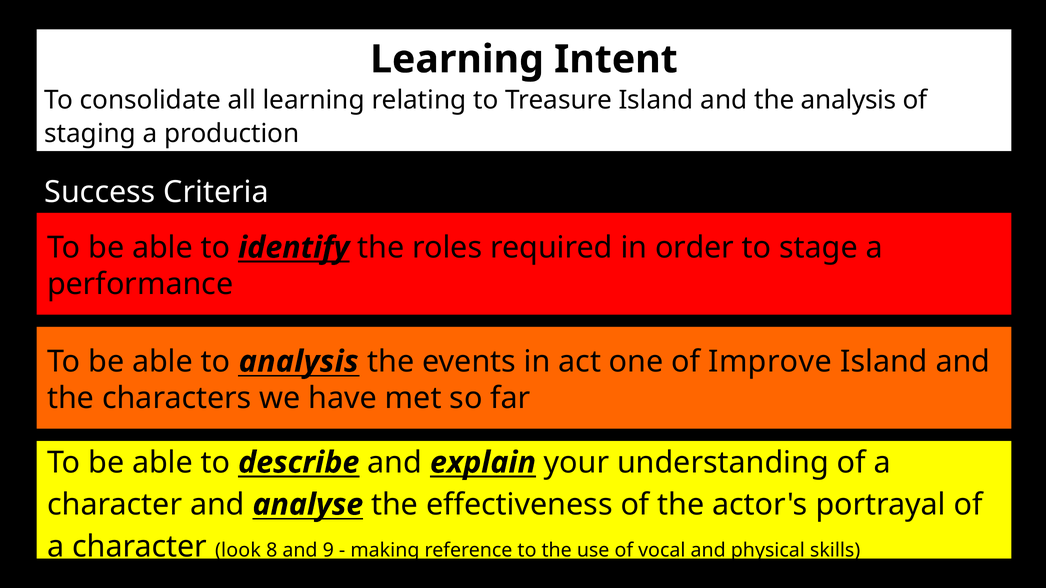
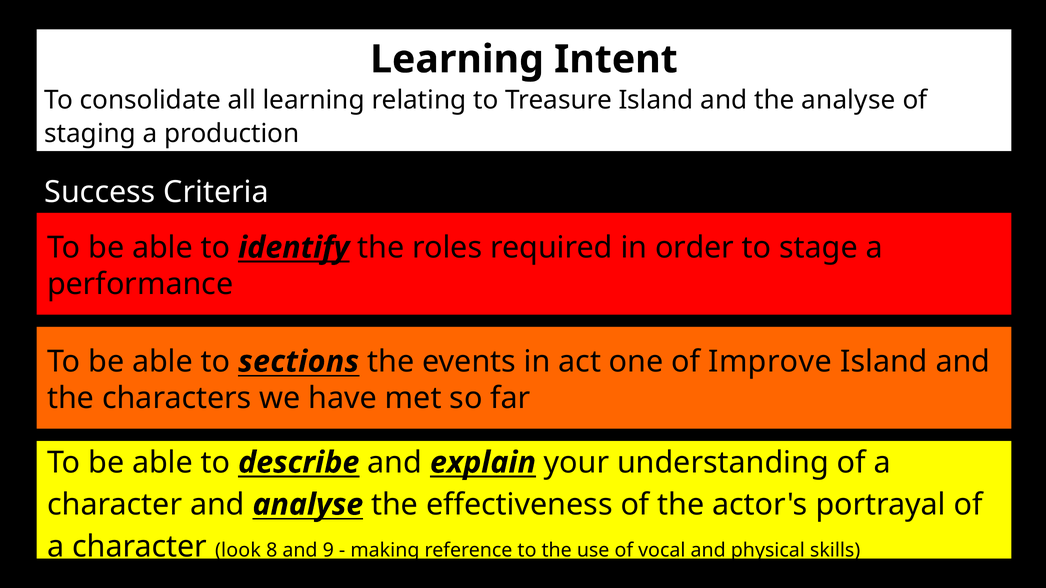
the analysis: analysis -> analyse
to analysis: analysis -> sections
